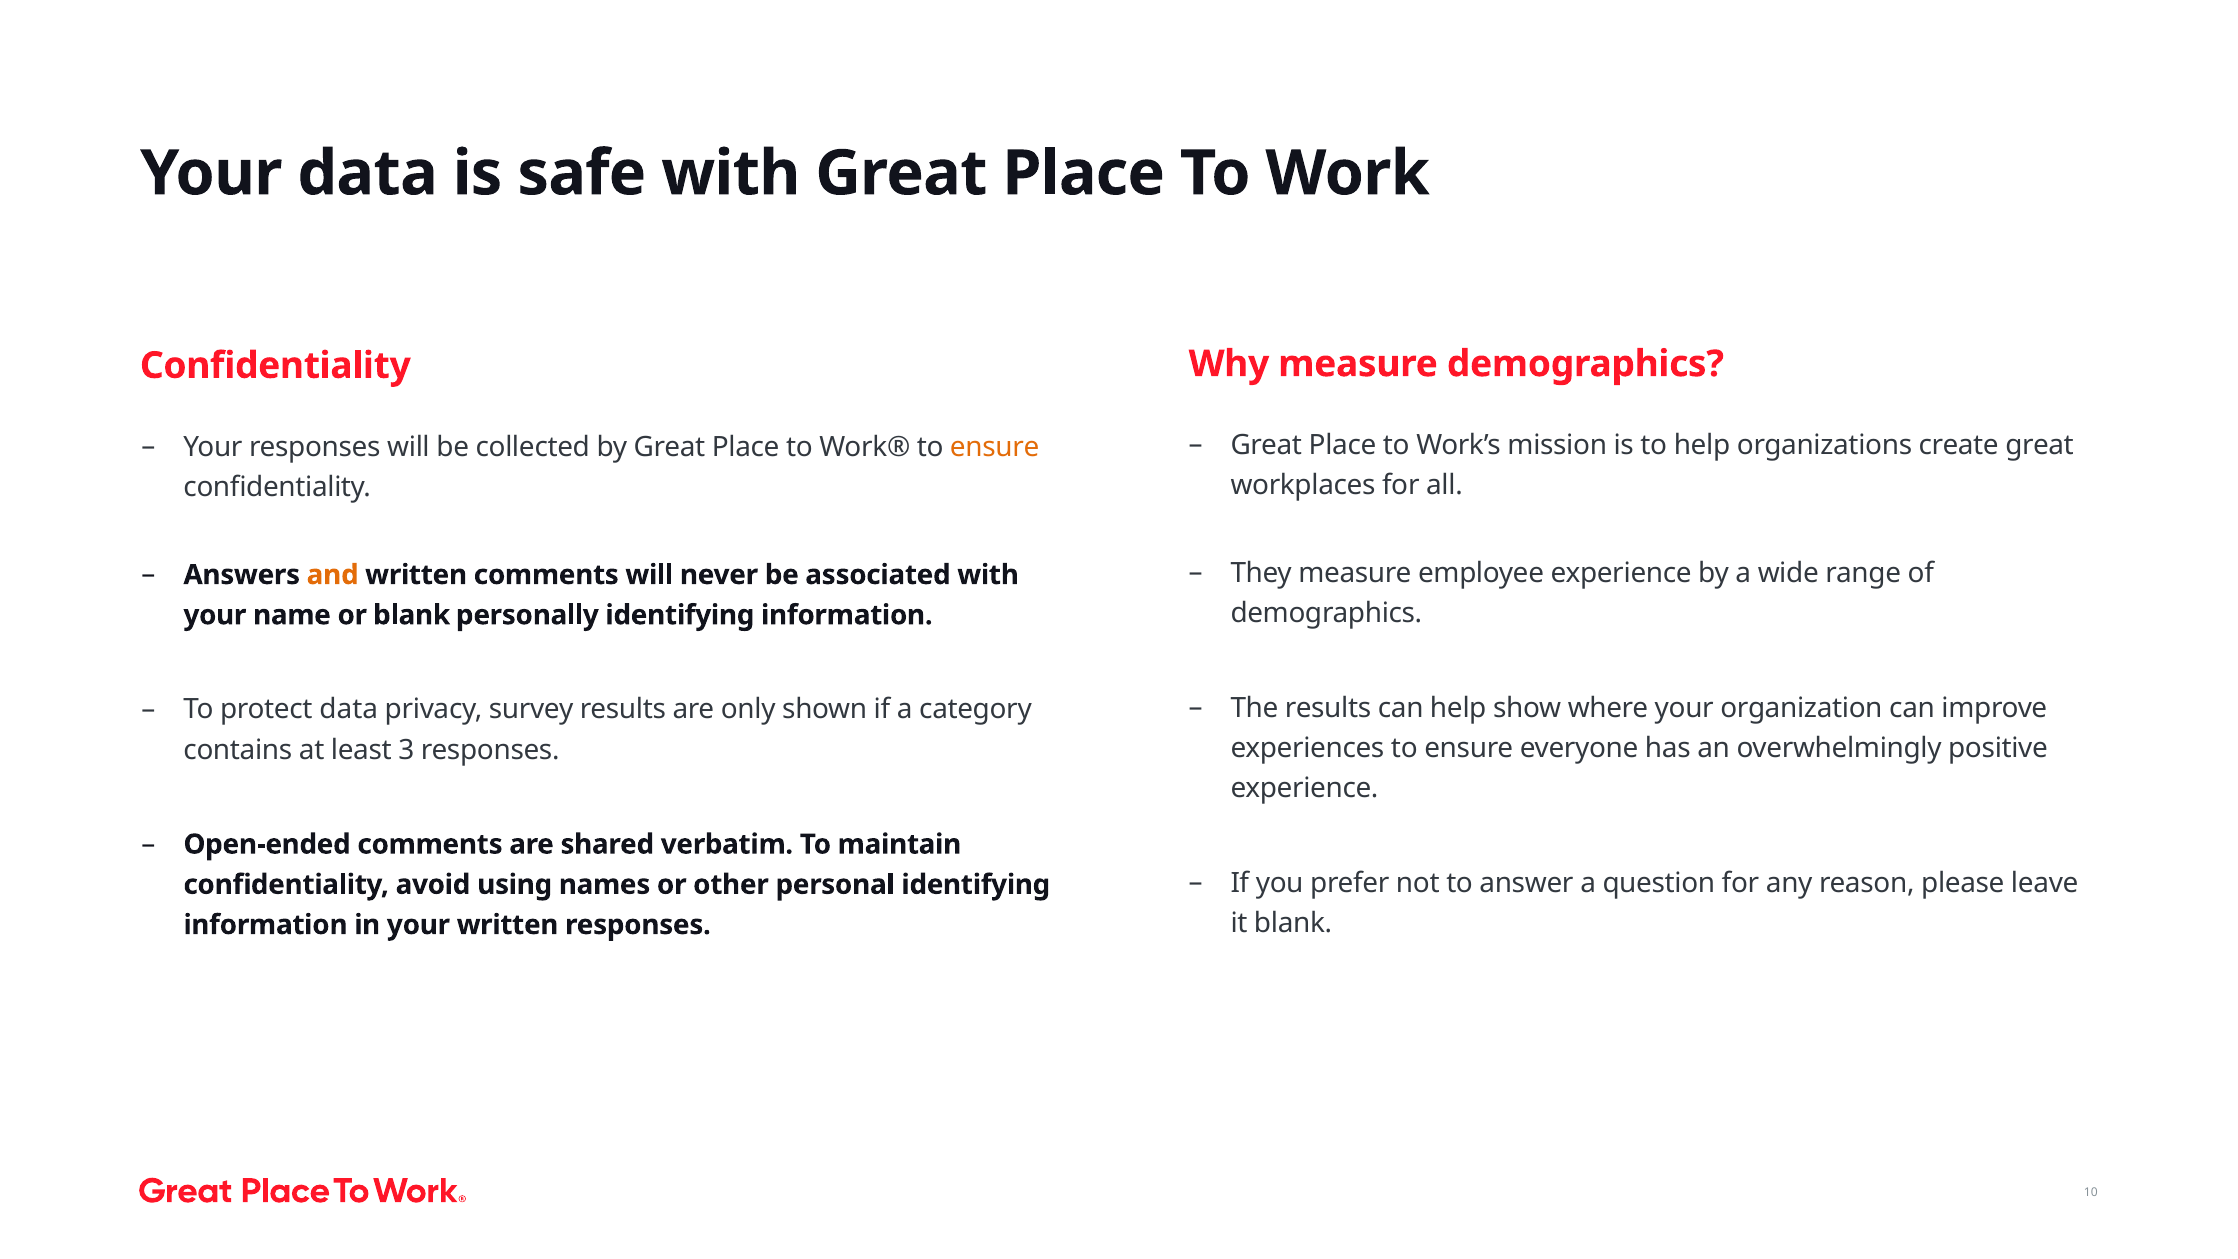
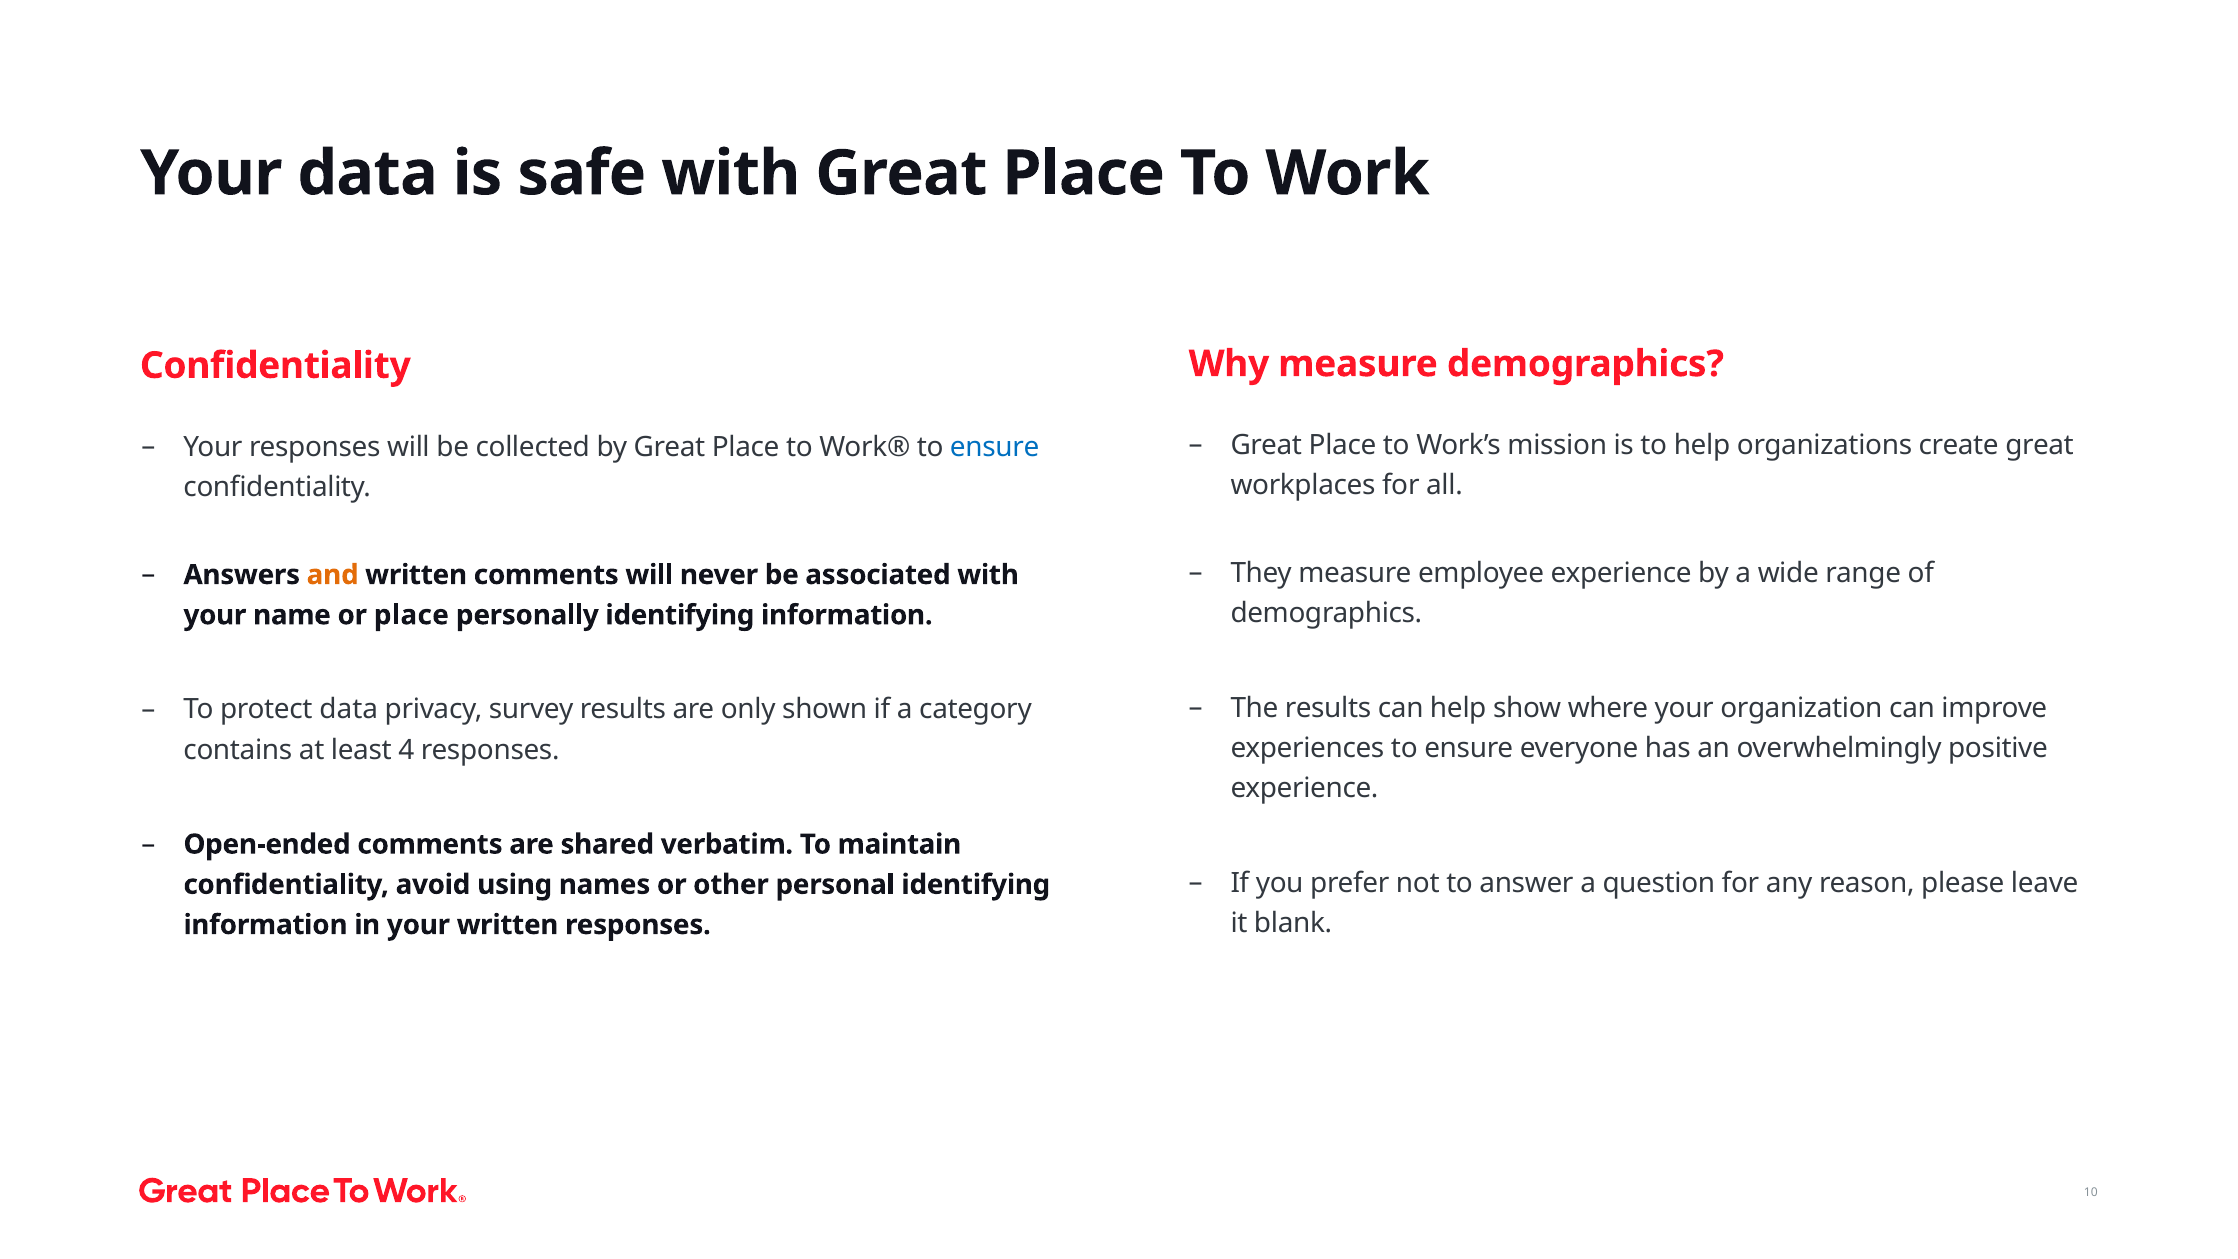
ensure at (995, 447) colour: orange -> blue
or blank: blank -> place
3: 3 -> 4
